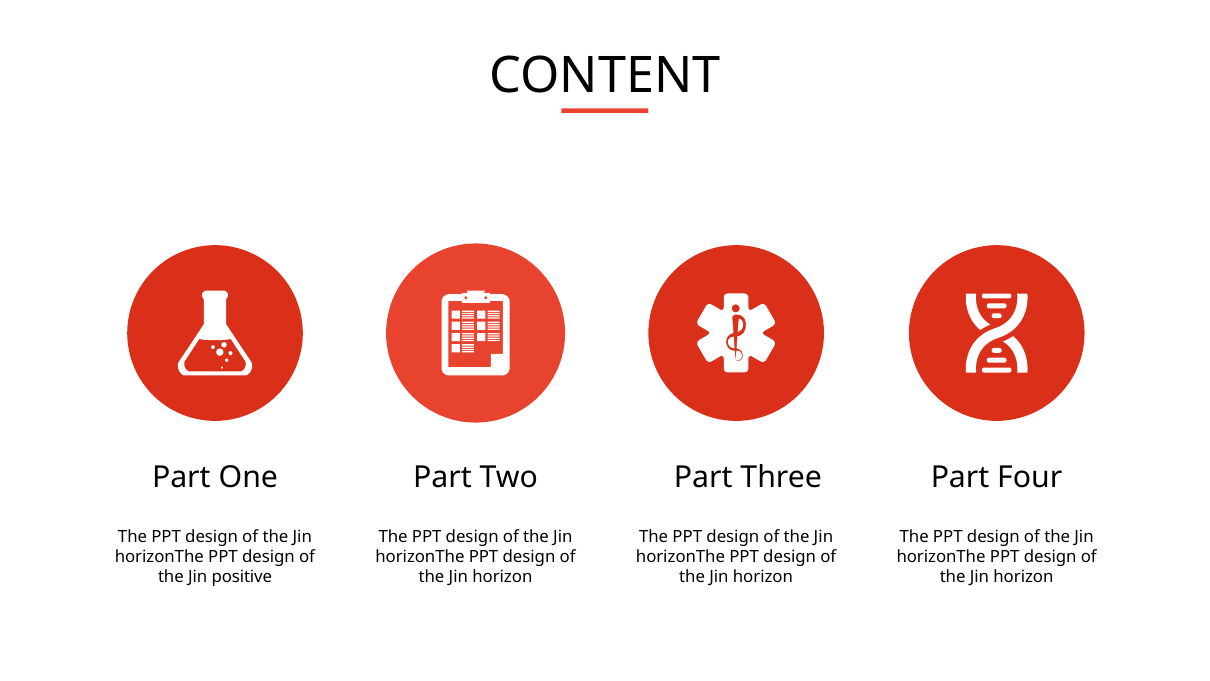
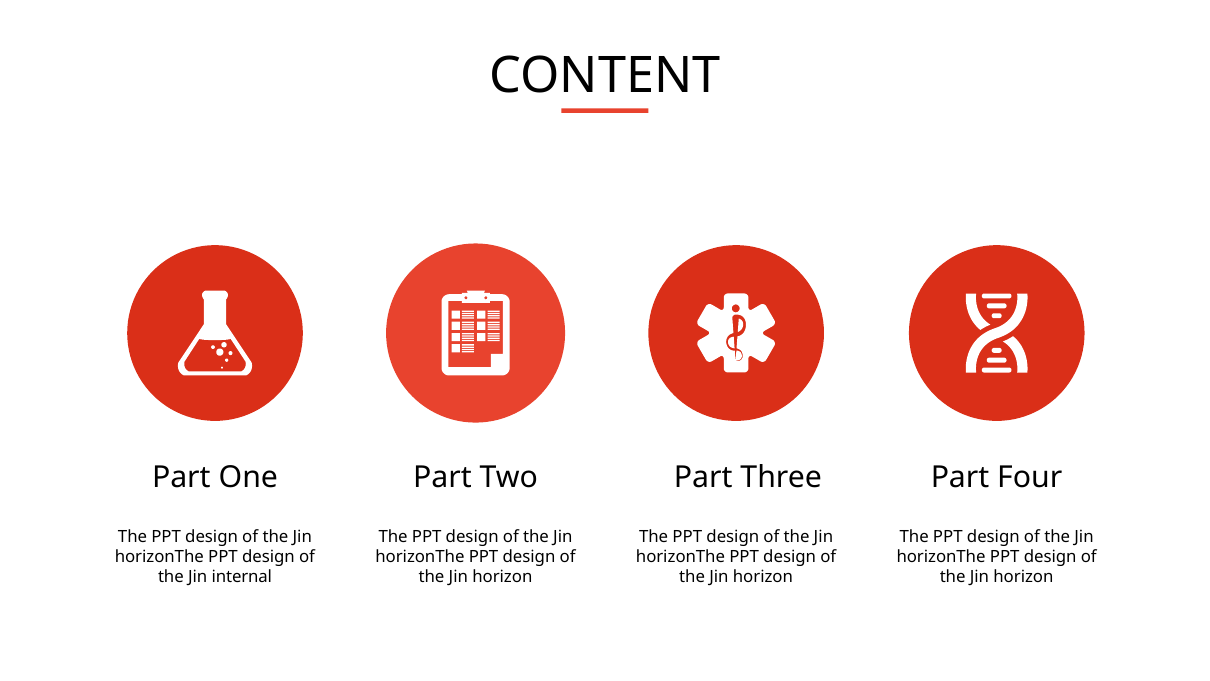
positive: positive -> internal
